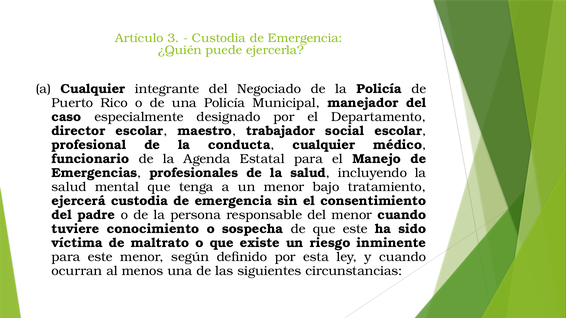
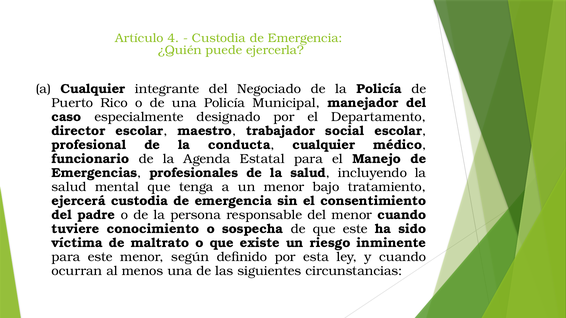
3: 3 -> 4
